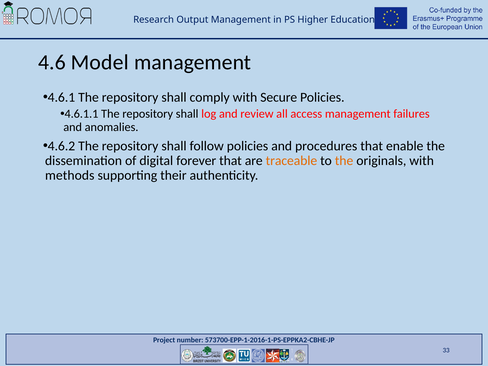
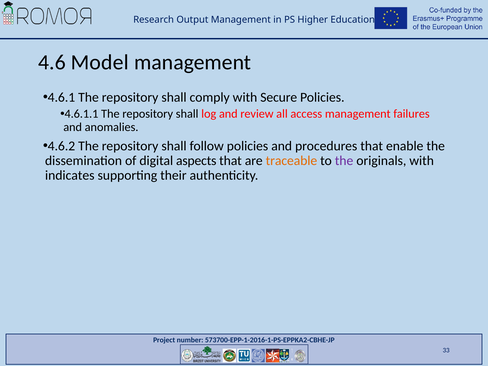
forever: forever -> aspects
the at (344, 161) colour: orange -> purple
methods: methods -> indicates
